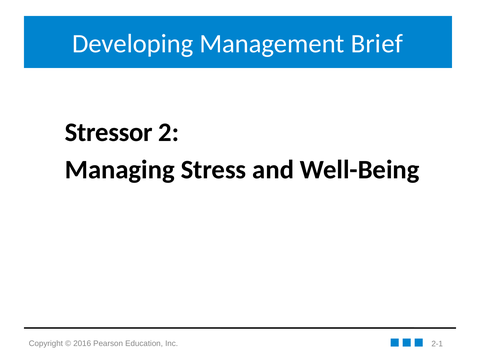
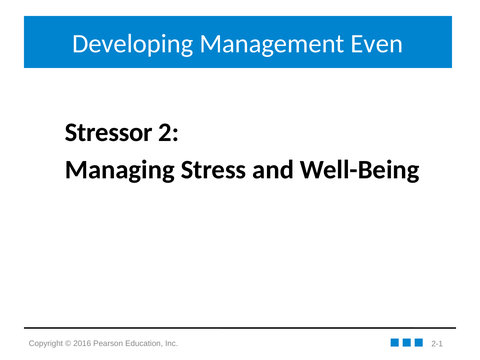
Brief: Brief -> Even
